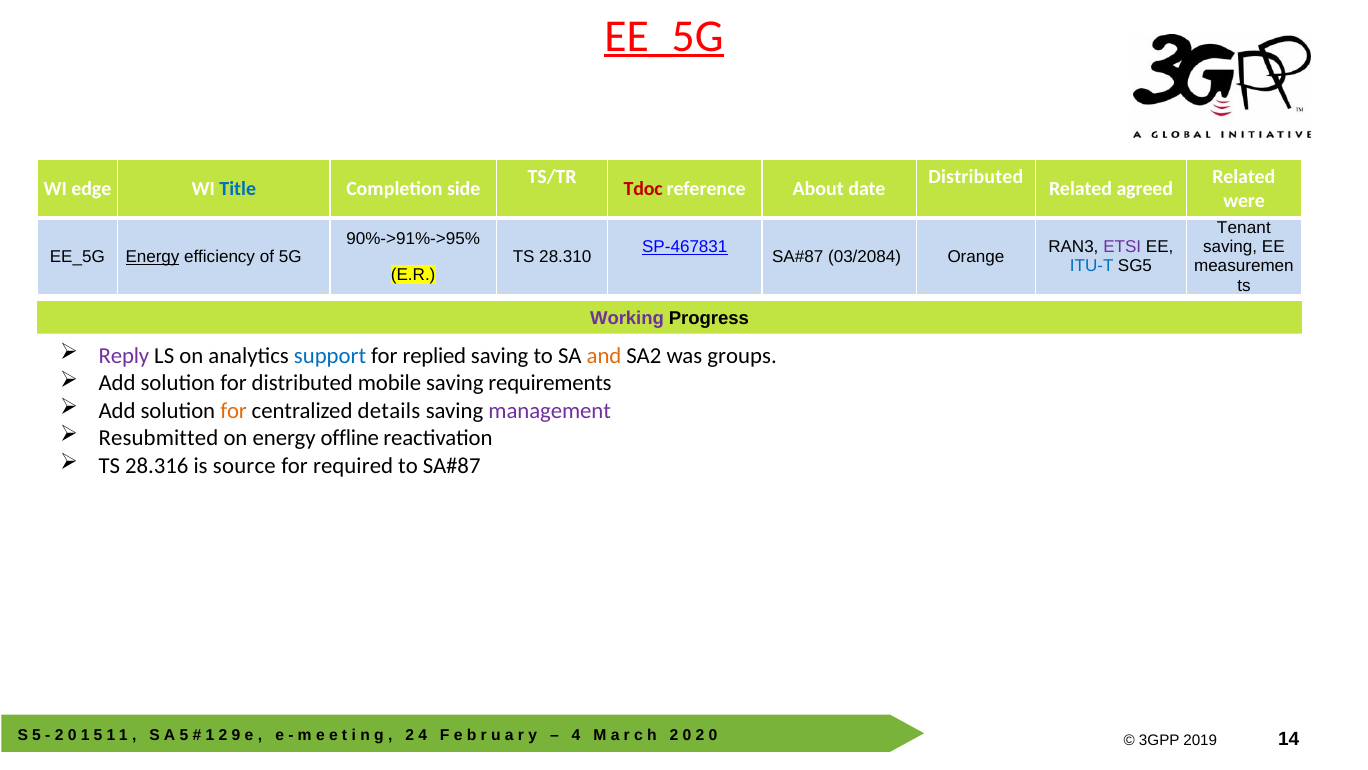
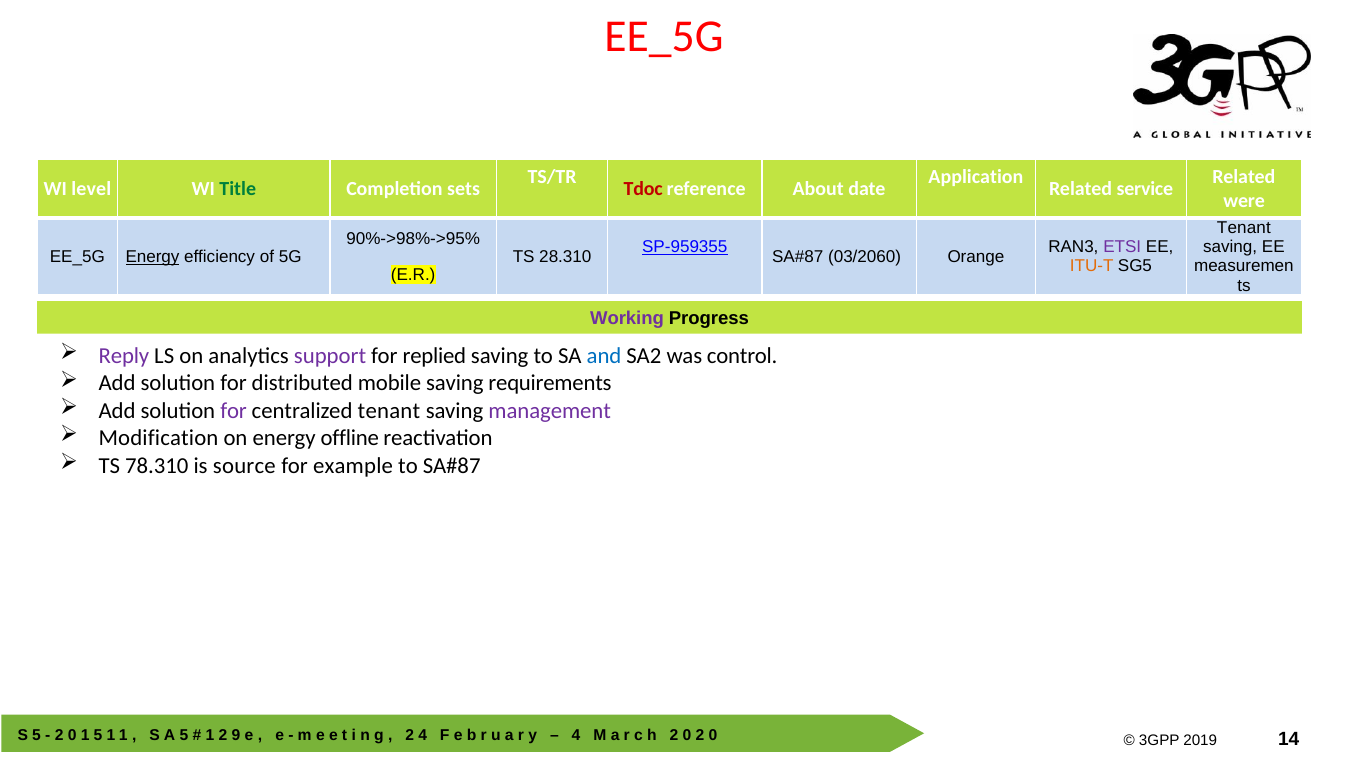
EE_5G at (664, 36) underline: present -> none
Distributed at (976, 177): Distributed -> Application
edge: edge -> level
Title colour: blue -> green
side: side -> sets
agreed: agreed -> service
90%->91%->95%: 90%->91%->95% -> 90%->98%->95%
SP-467831: SP-467831 -> SP-959355
03/2084: 03/2084 -> 03/2060
ITU-T colour: blue -> orange
support colour: blue -> purple
and colour: orange -> blue
groups: groups -> control
for at (234, 411) colour: orange -> purple
centralized details: details -> tenant
Resubmitted: Resubmitted -> Modification
28.316: 28.316 -> 78.310
required: required -> example
